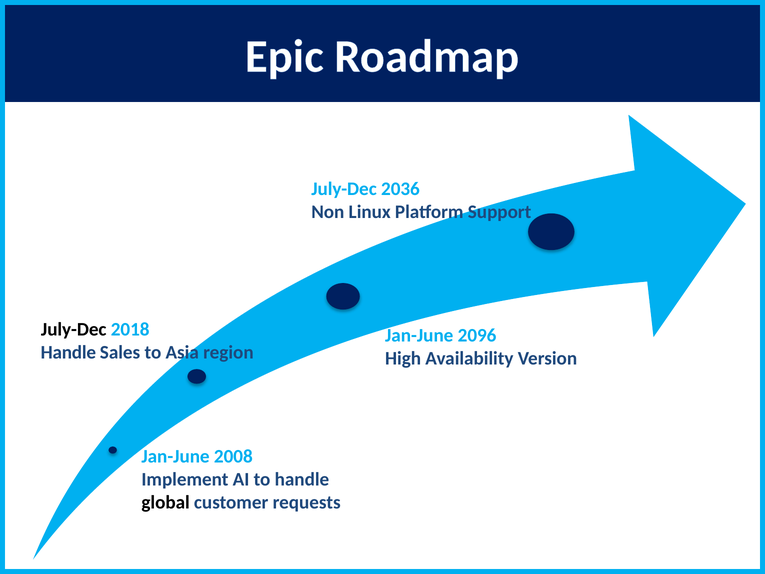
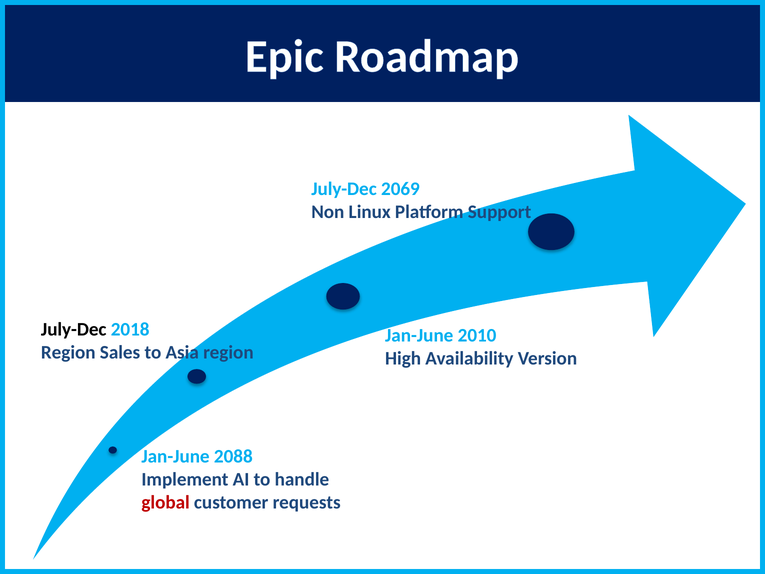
2036: 2036 -> 2069
2096: 2096 -> 2010
Handle at (68, 352): Handle -> Region
2008: 2008 -> 2088
global colour: black -> red
